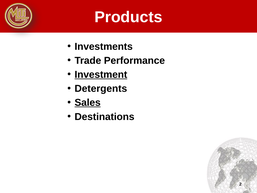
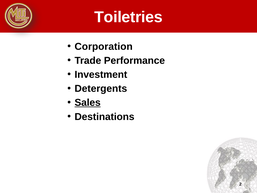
Products: Products -> Toiletries
Investments: Investments -> Corporation
Investment underline: present -> none
